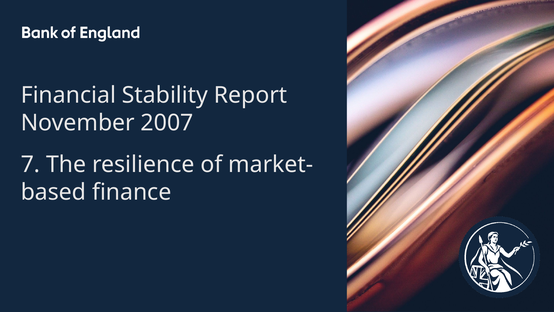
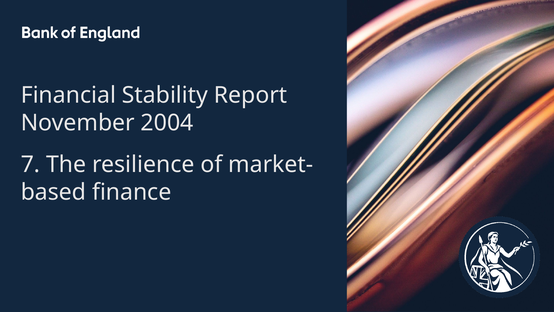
2007: 2007 -> 2004
